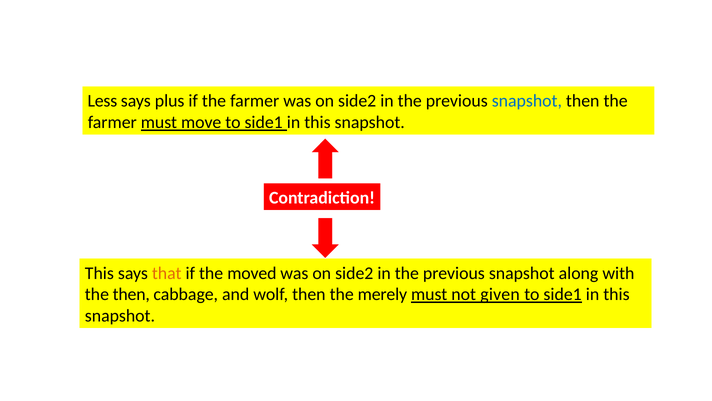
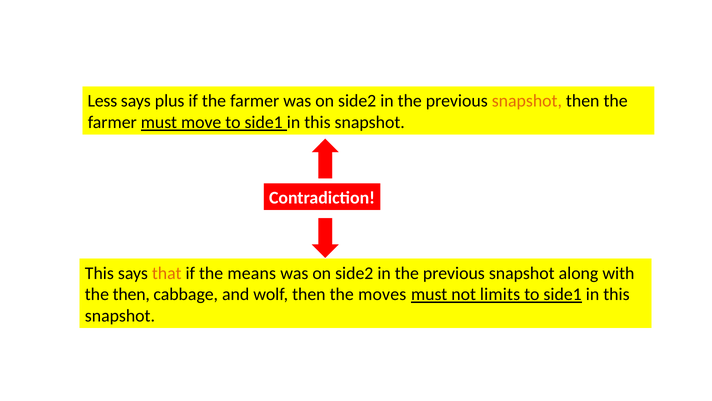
snapshot at (527, 101) colour: blue -> orange
moved: moved -> means
merely: merely -> moves
given: given -> limits
